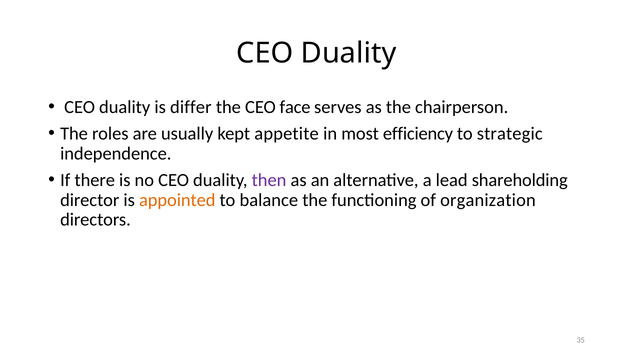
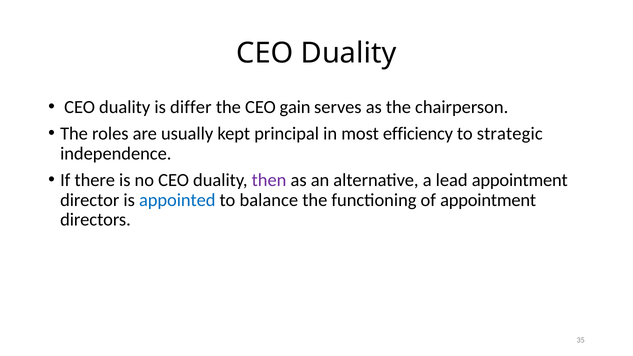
face: face -> gain
appetite: appetite -> principal
lead shareholding: shareholding -> appointment
appointed colour: orange -> blue
of organization: organization -> appointment
